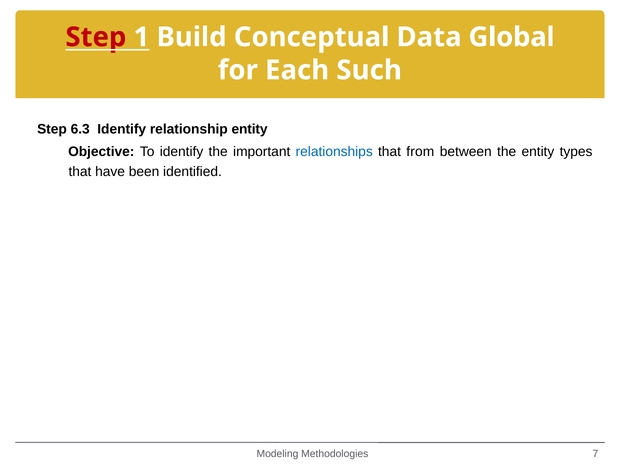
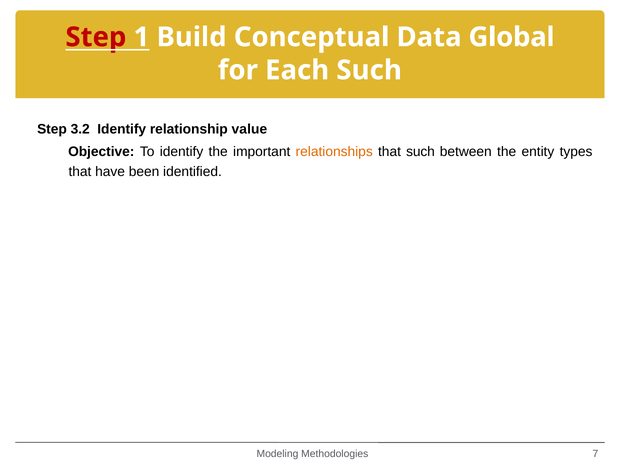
6.3: 6.3 -> 3.2
relationship entity: entity -> value
relationships colour: blue -> orange
that from: from -> such
